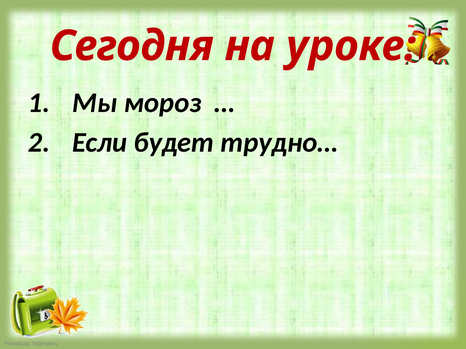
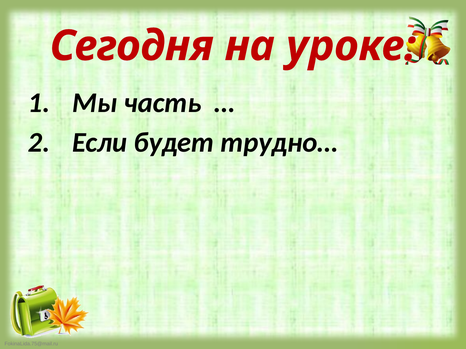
мороз: мороз -> часть
